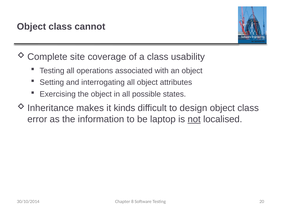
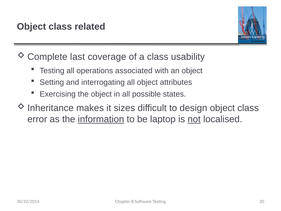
cannot: cannot -> related
site: site -> last
kinds: kinds -> sizes
information underline: none -> present
